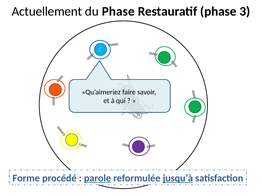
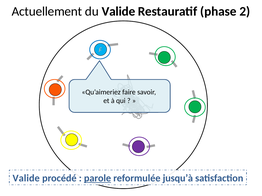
du Phase: Phase -> Valide
3: 3 -> 2
Forme at (26, 179): Forme -> Valide
jusqu’à underline: present -> none
